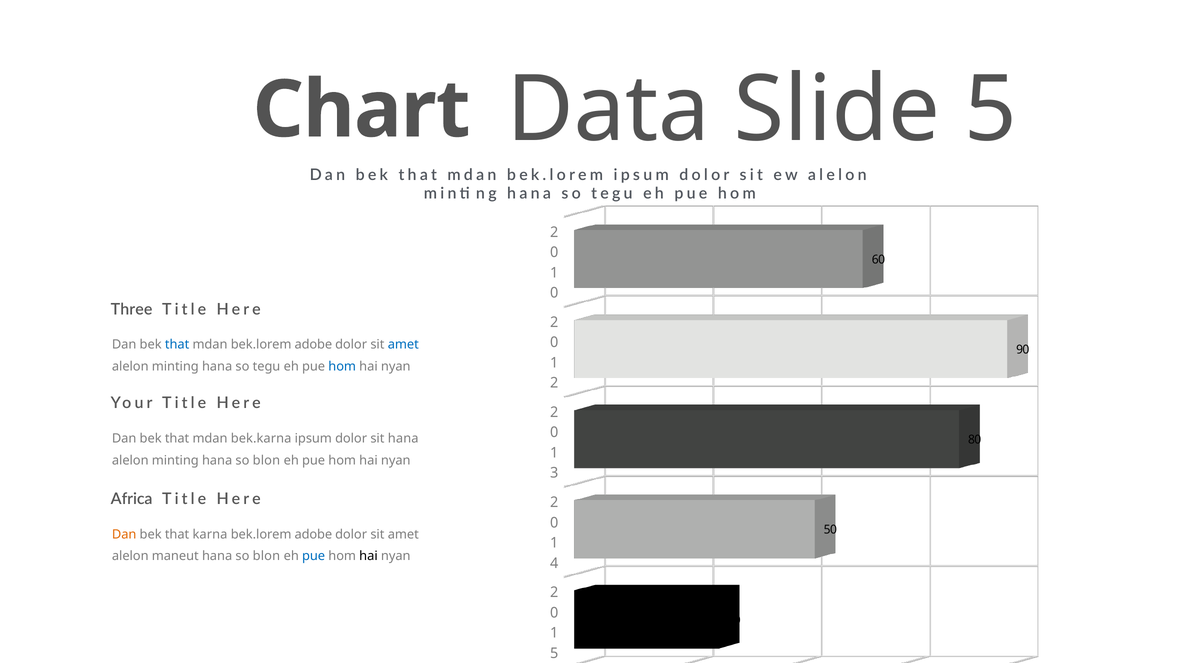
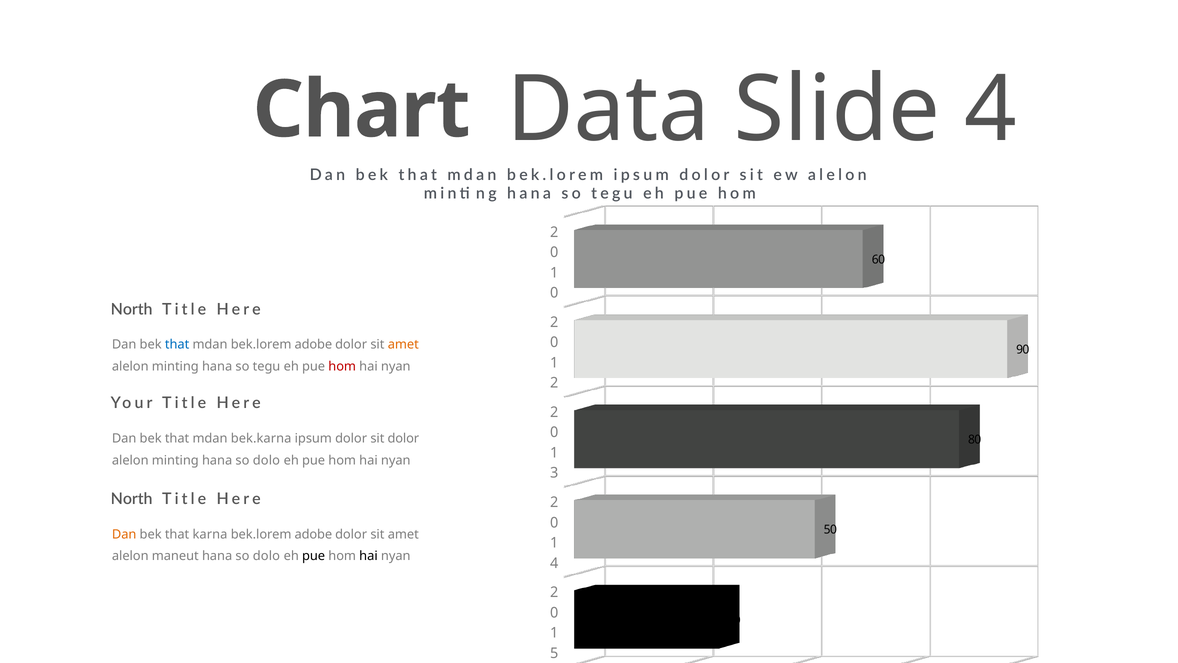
5 at (991, 110): 5 -> 4
Three at (132, 309): Three -> North
amet at (403, 344) colour: blue -> orange
hom at (342, 366) colour: blue -> red
sit hana: hana -> dolor
minting hana so blon: blon -> dolo
Africa at (132, 499): Africa -> North
blon at (266, 556): blon -> dolo
pue at (314, 556) colour: blue -> black
